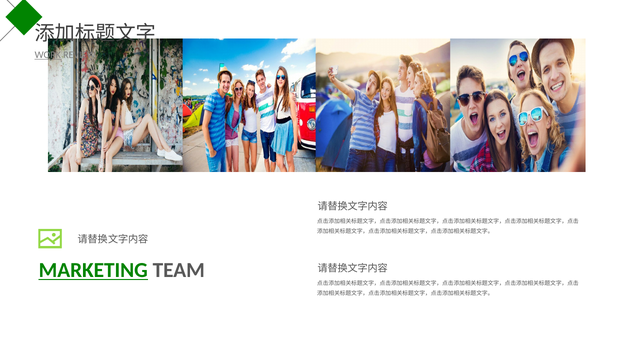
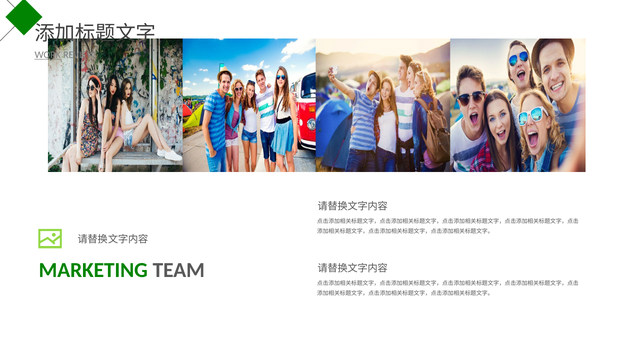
MARKETING underline: present -> none
